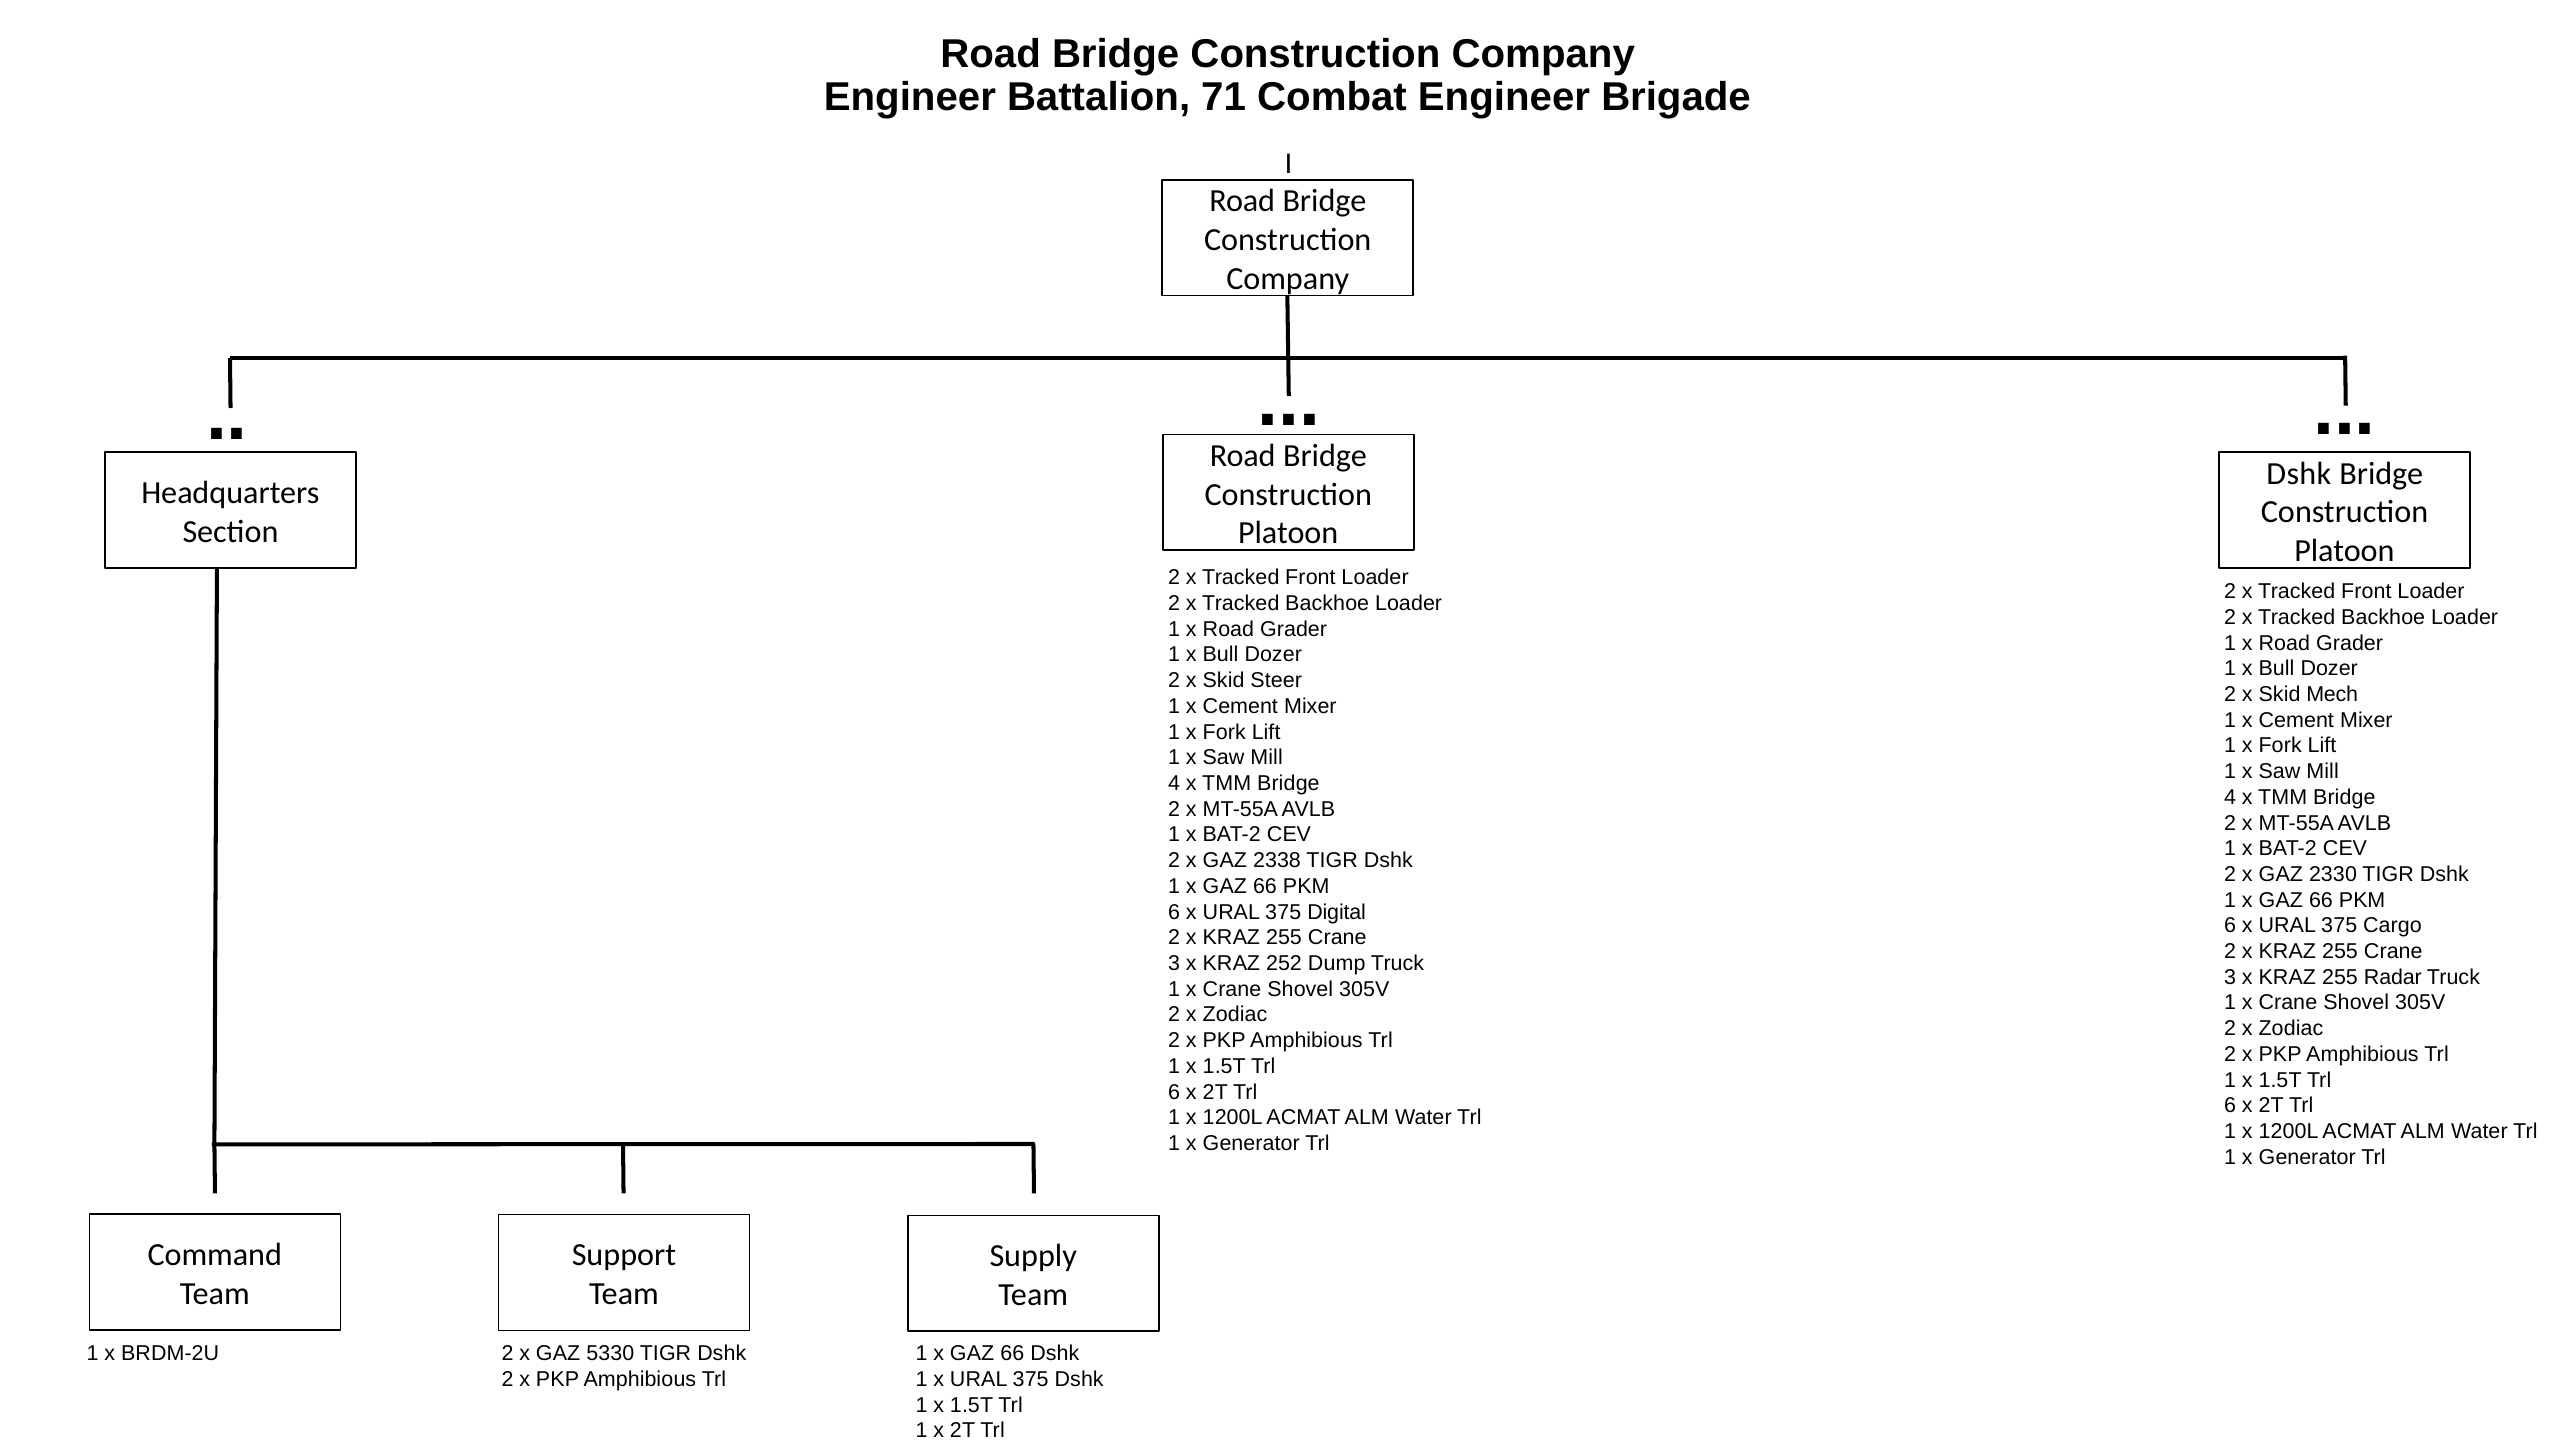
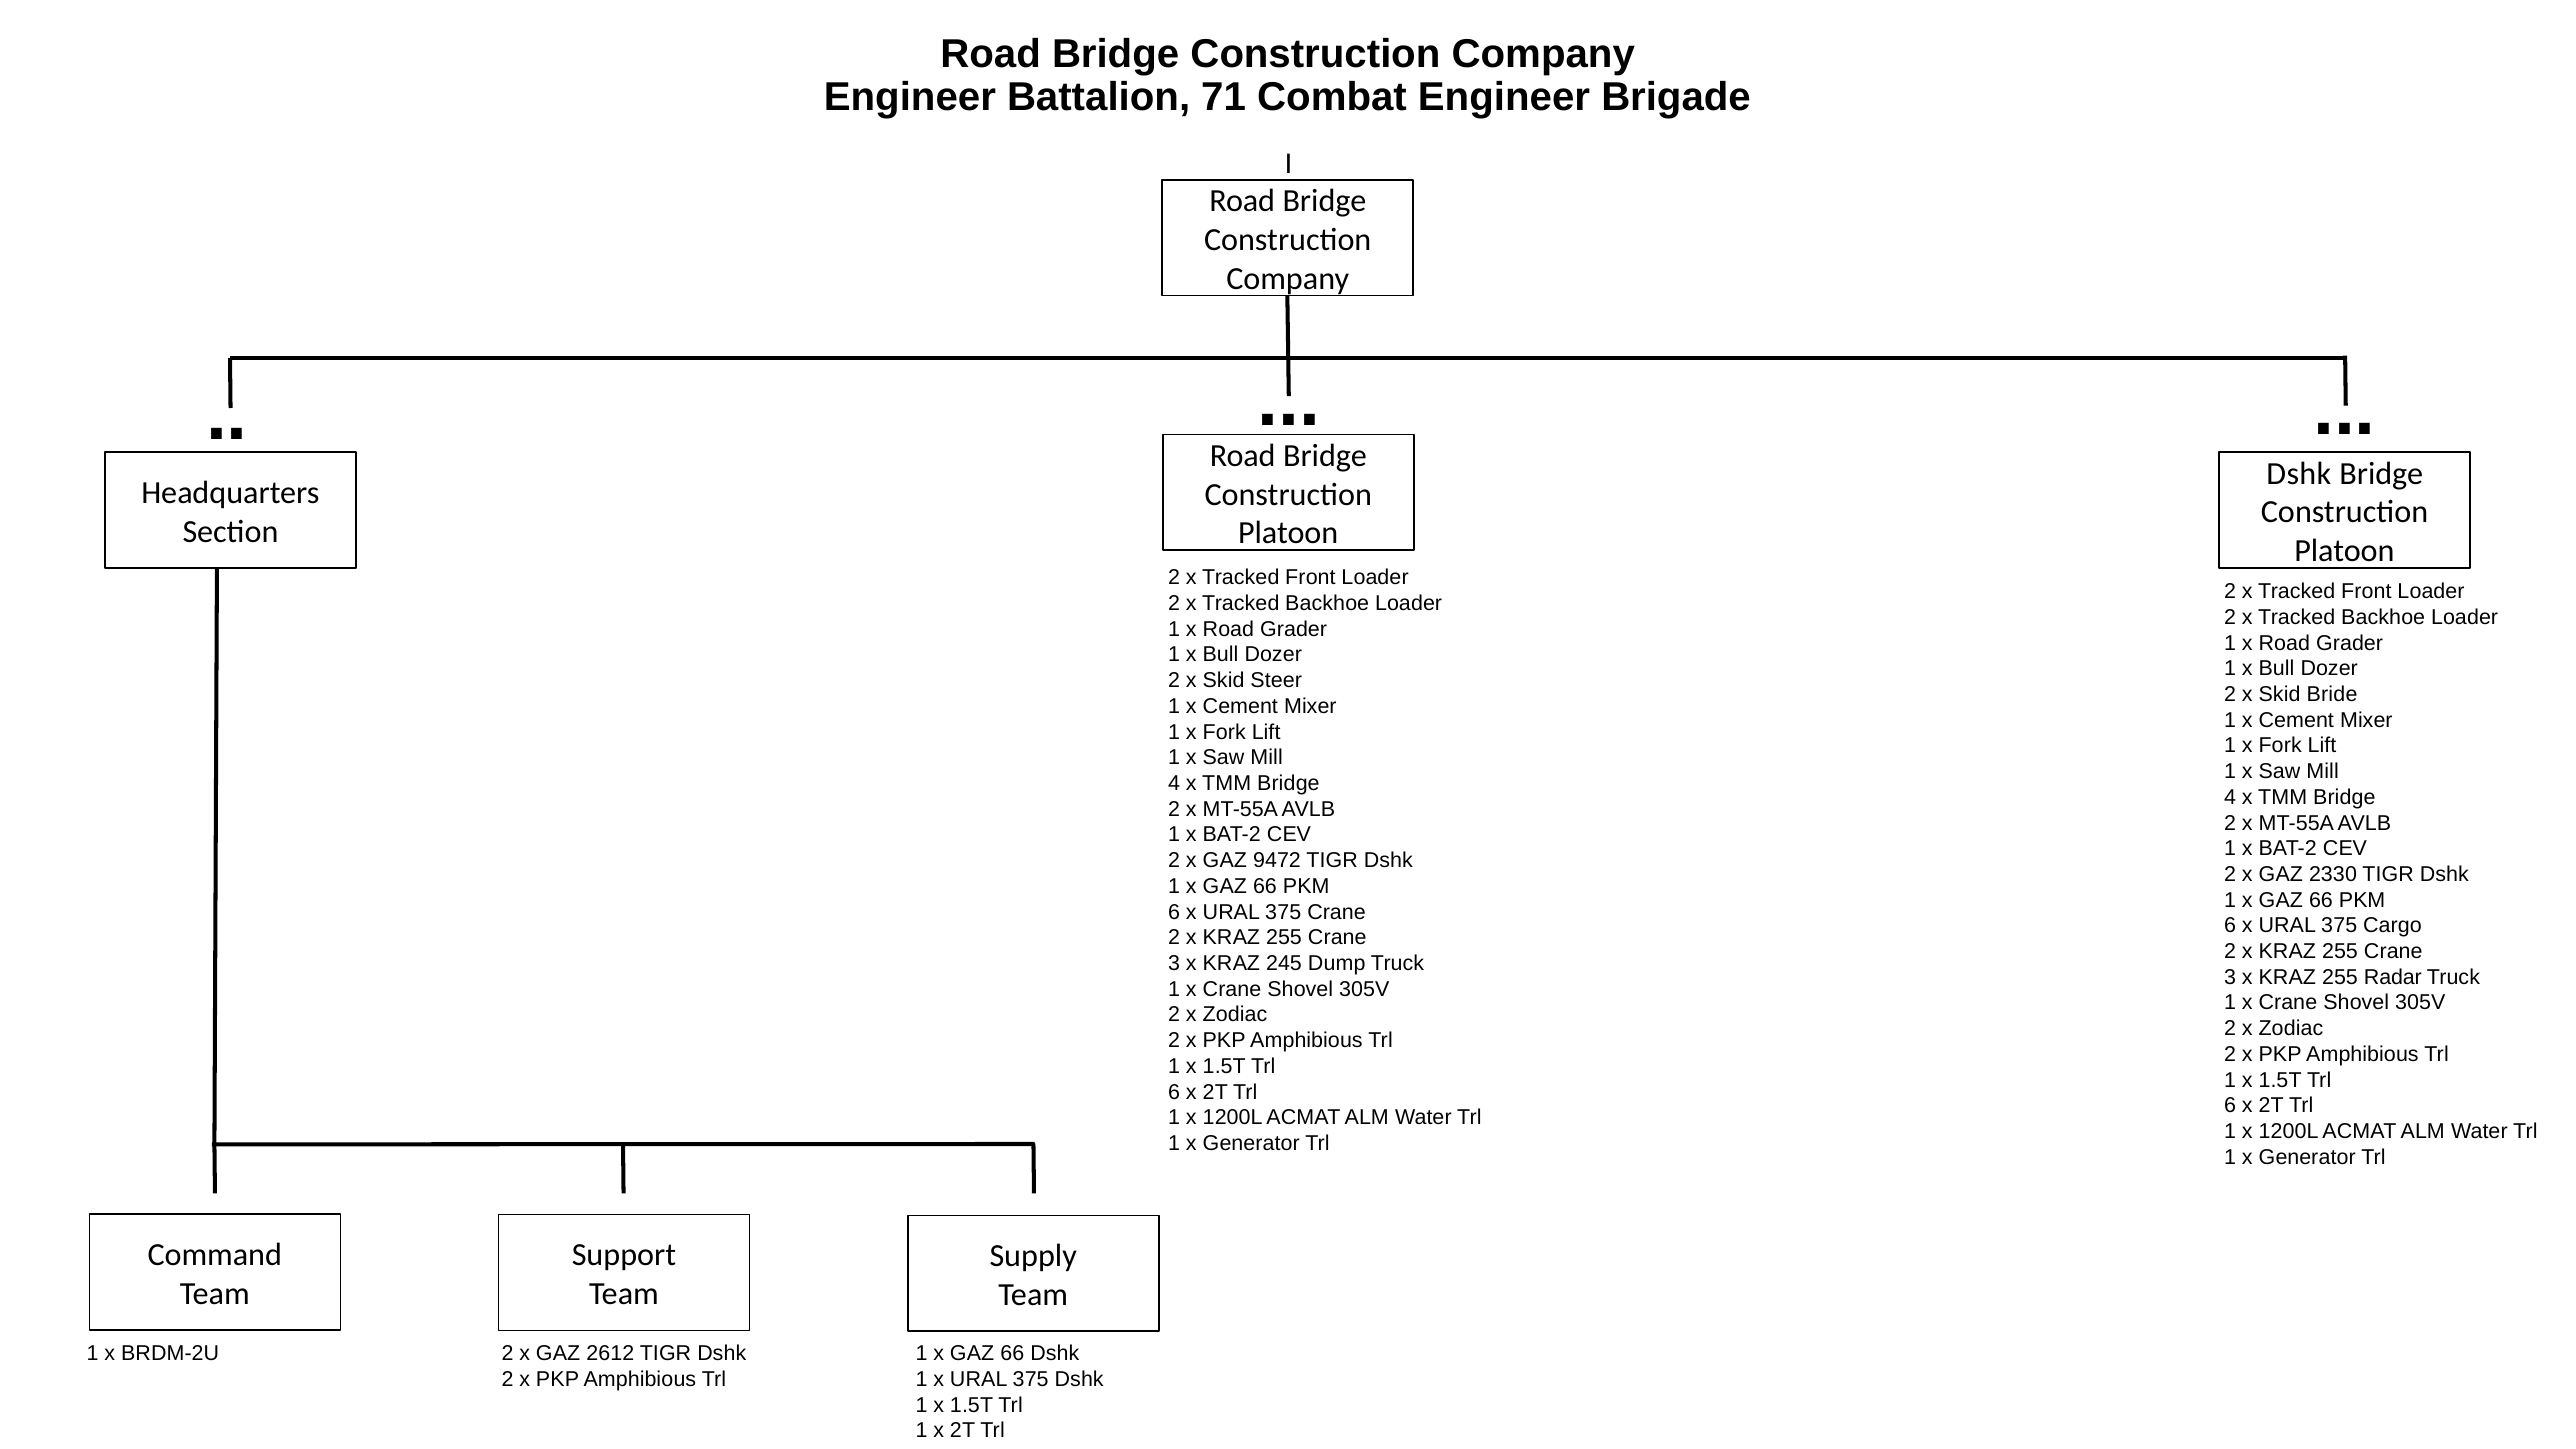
Mech: Mech -> Bride
2338: 2338 -> 9472
375 Digital: Digital -> Crane
252: 252 -> 245
5330: 5330 -> 2612
